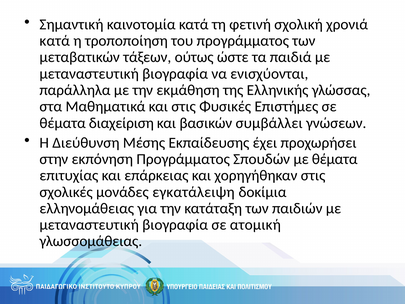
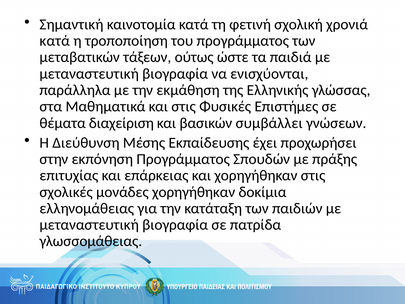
με θέματα: θέματα -> πράξης
μονάδες εγκατάλειψη: εγκατάλειψη -> χορηγήθηκαν
ατομική: ατομική -> πατρίδα
